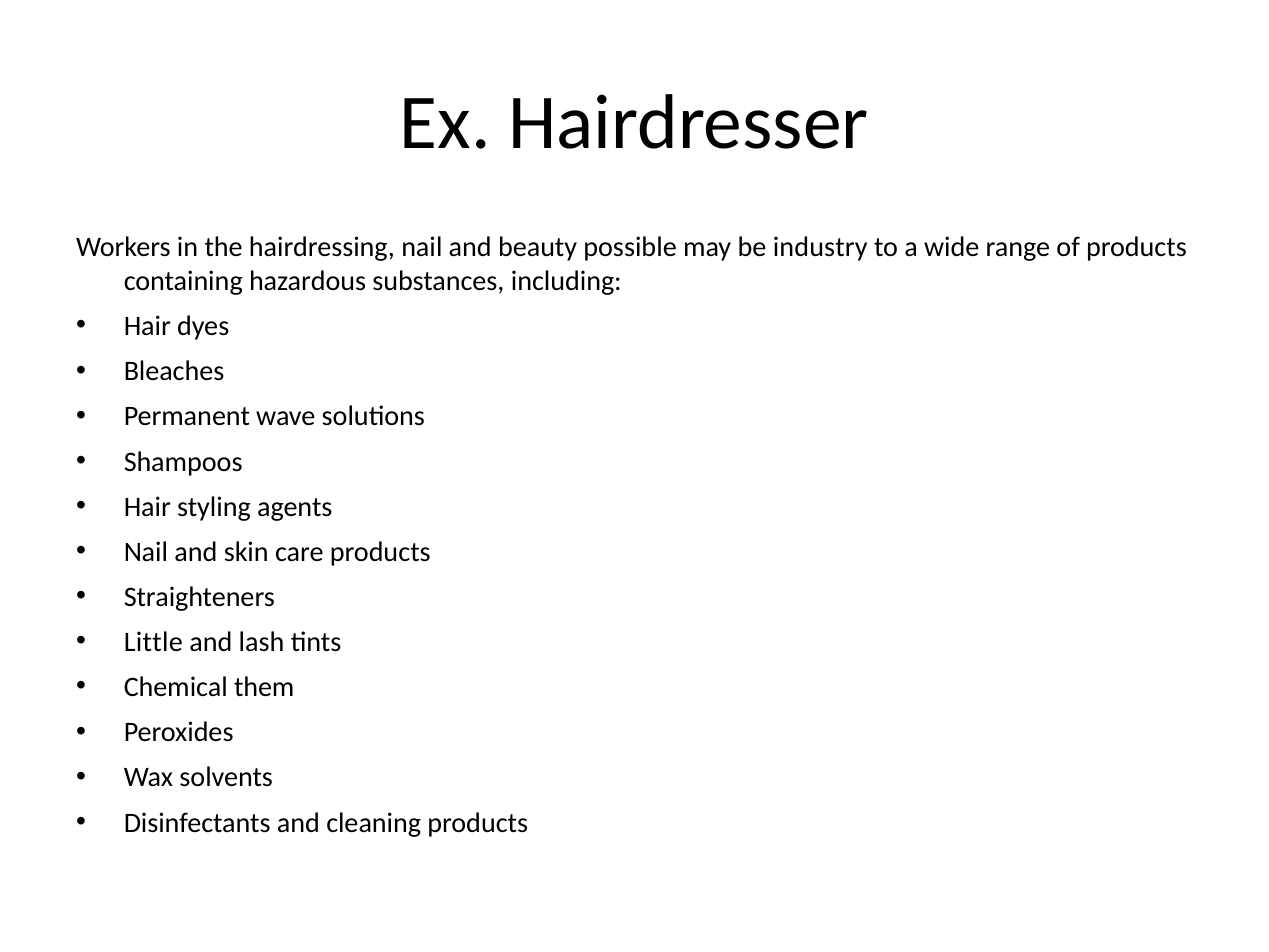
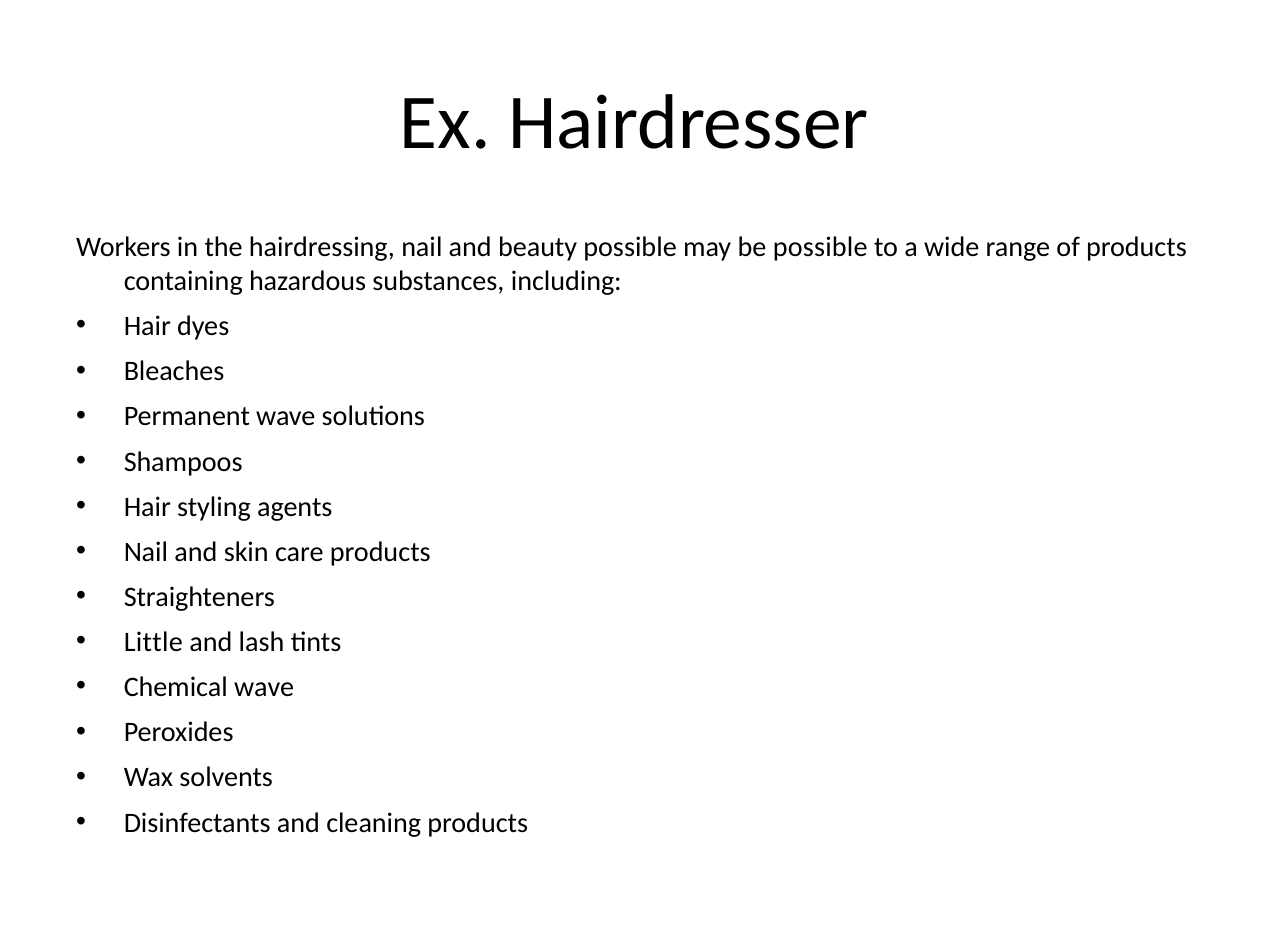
be industry: industry -> possible
Chemical them: them -> wave
